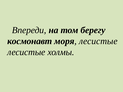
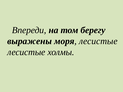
космонавт: космонавт -> выражены
